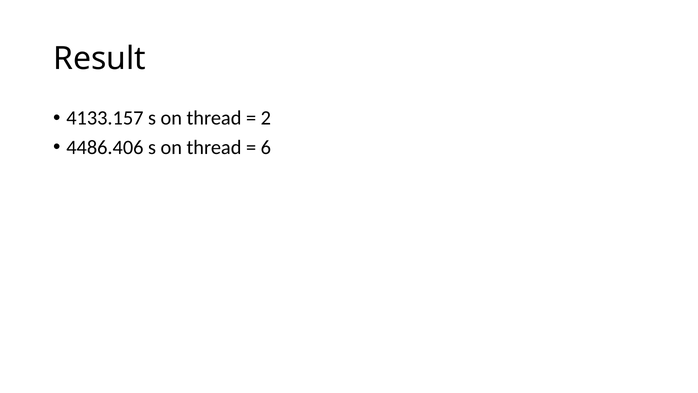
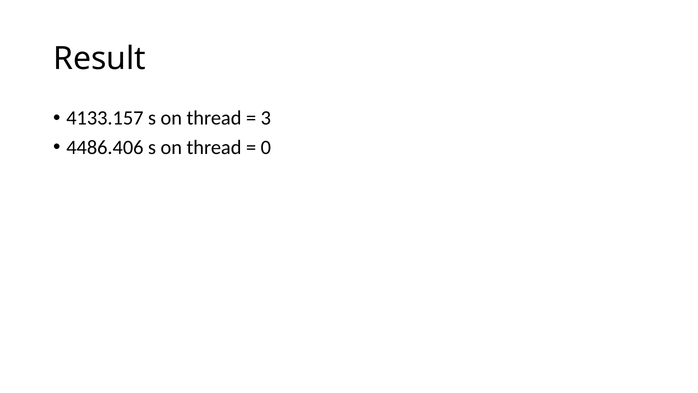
2: 2 -> 3
6: 6 -> 0
